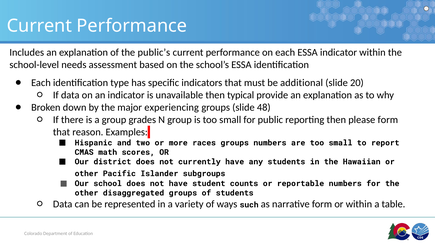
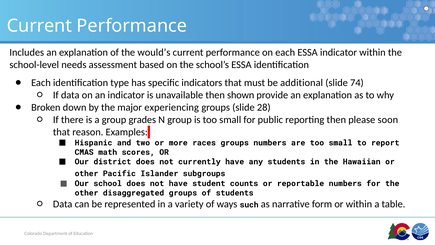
public’s: public’s -> would’s
20: 20 -> 74
typical: typical -> shown
48: 48 -> 28
please form: form -> soon
